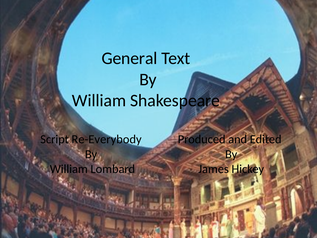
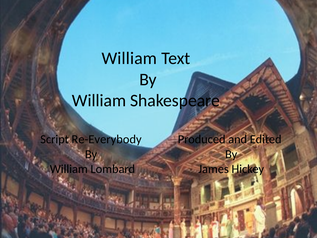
General at (129, 58): General -> William
